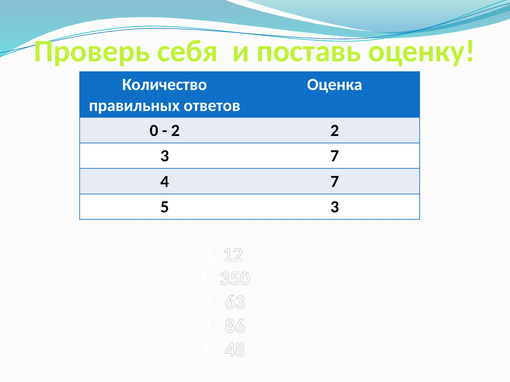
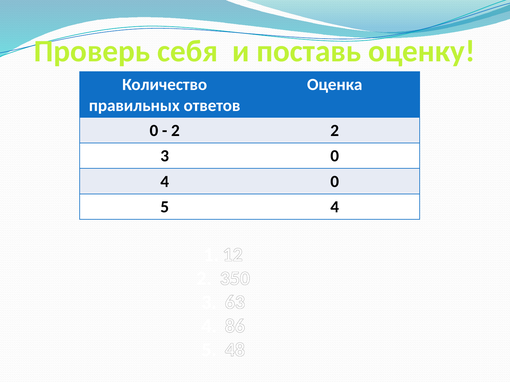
3 7: 7 -> 0
4 7: 7 -> 0
5 3: 3 -> 4
